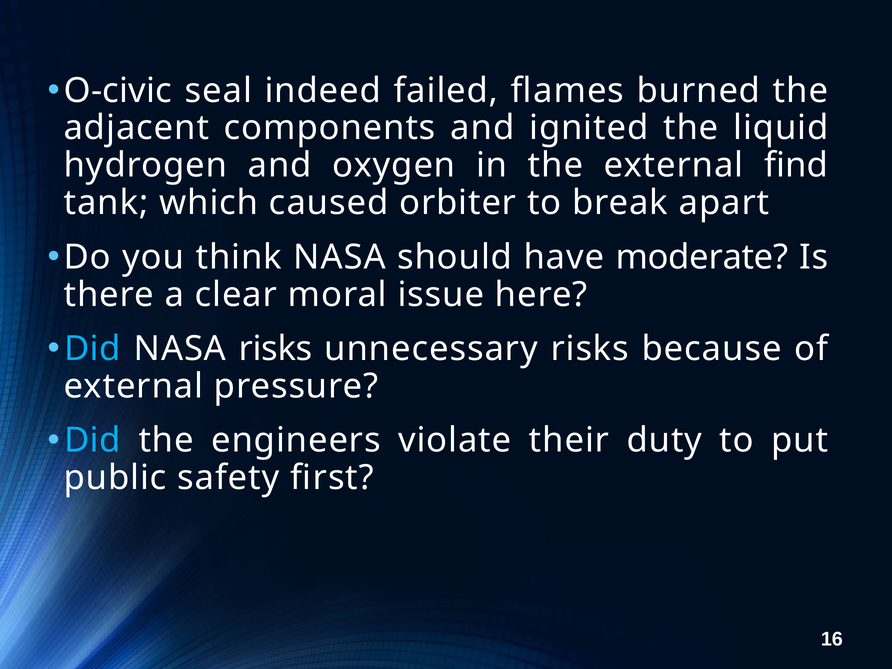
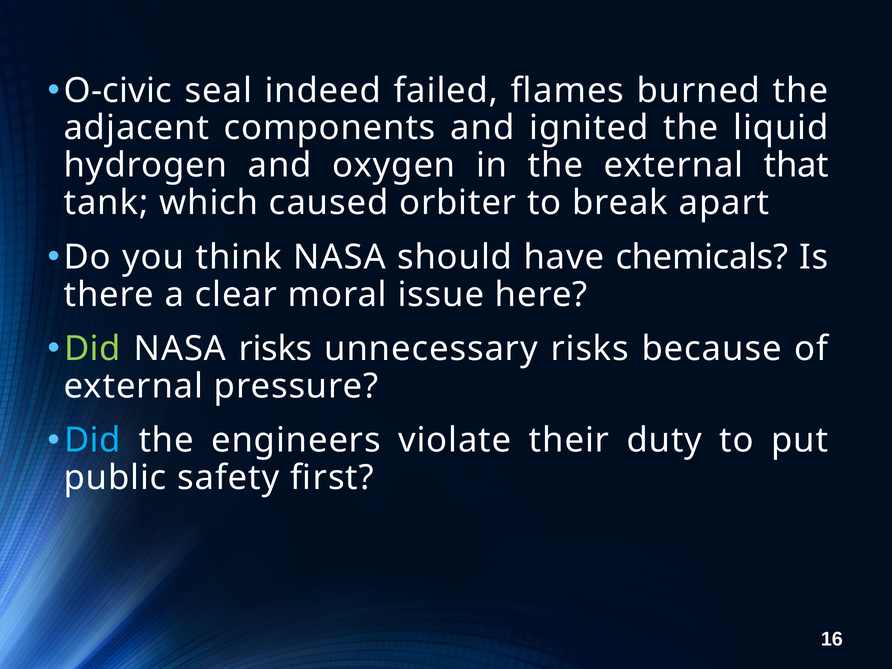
find: find -> that
moderate: moderate -> chemicals
Did at (92, 349) colour: light blue -> light green
